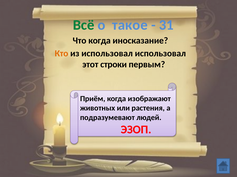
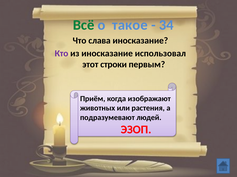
31: 31 -> 34
Что когда: когда -> слава
Кто colour: orange -> purple
из использовал: использовал -> иносказание
